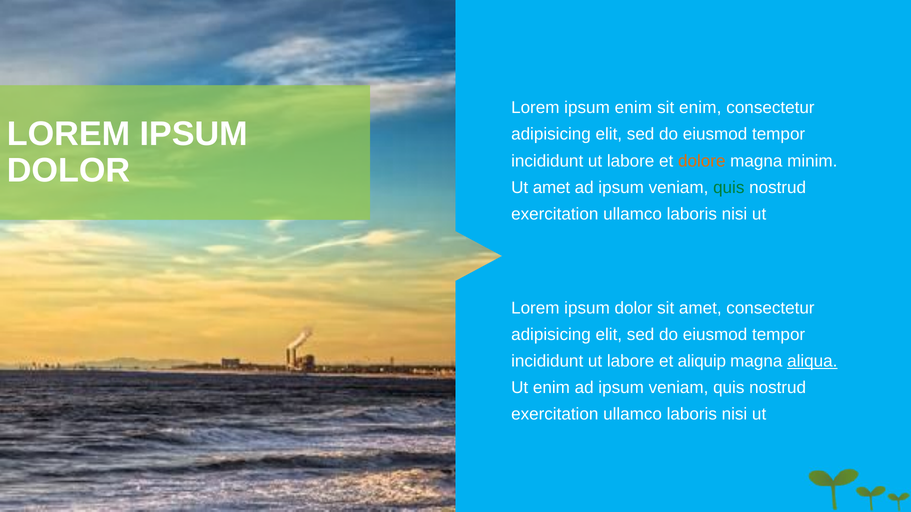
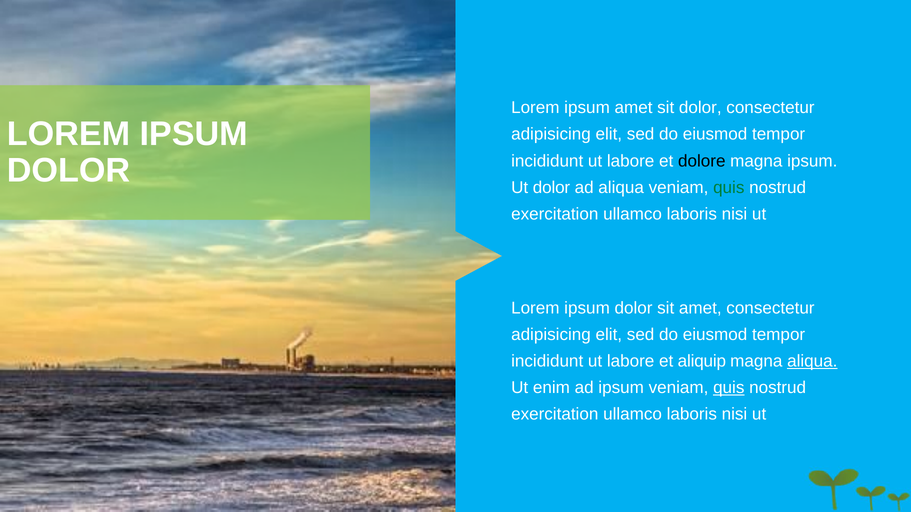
ipsum enim: enim -> amet
sit enim: enim -> dolor
dolore colour: orange -> black
magna minim: minim -> ipsum
Ut amet: amet -> dolor
ipsum at (621, 188): ipsum -> aliqua
quis at (729, 388) underline: none -> present
